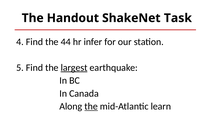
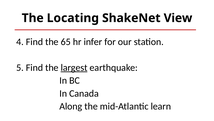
Handout: Handout -> Locating
Task: Task -> View
44: 44 -> 65
the at (91, 106) underline: present -> none
